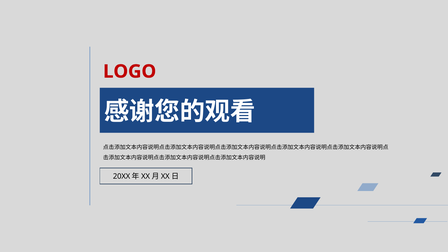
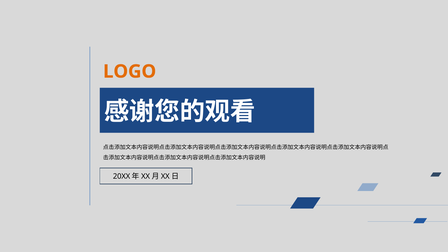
LOGO colour: red -> orange
